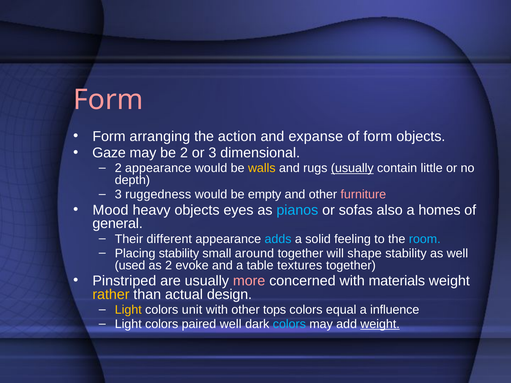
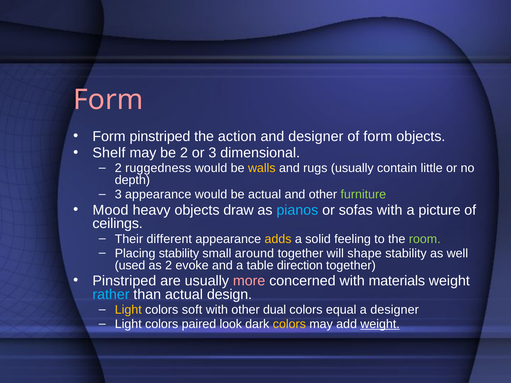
Form arranging: arranging -> pinstriped
and expanse: expanse -> designer
Gaze: Gaze -> Shelf
2 appearance: appearance -> ruggedness
usually at (352, 168) underline: present -> none
3 ruggedness: ruggedness -> appearance
be empty: empty -> actual
furniture colour: pink -> light green
eyes: eyes -> draw
sofas also: also -> with
homes: homes -> picture
general: general -> ceilings
adds colour: light blue -> yellow
room colour: light blue -> light green
textures: textures -> direction
rather colour: yellow -> light blue
unit: unit -> soft
tops: tops -> dual
a influence: influence -> designer
paired well: well -> look
colors at (289, 324) colour: light blue -> yellow
